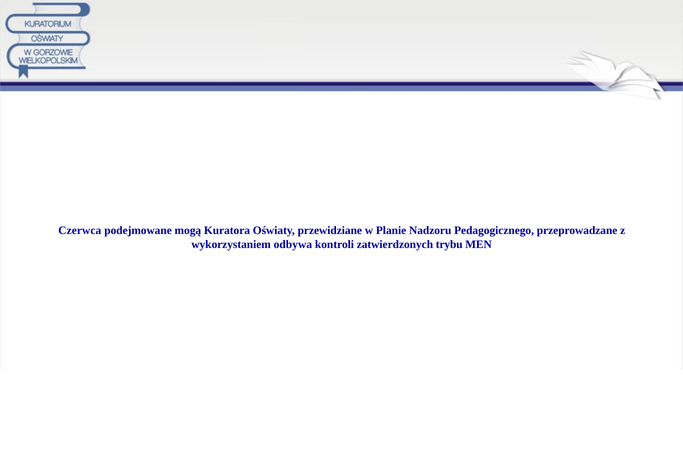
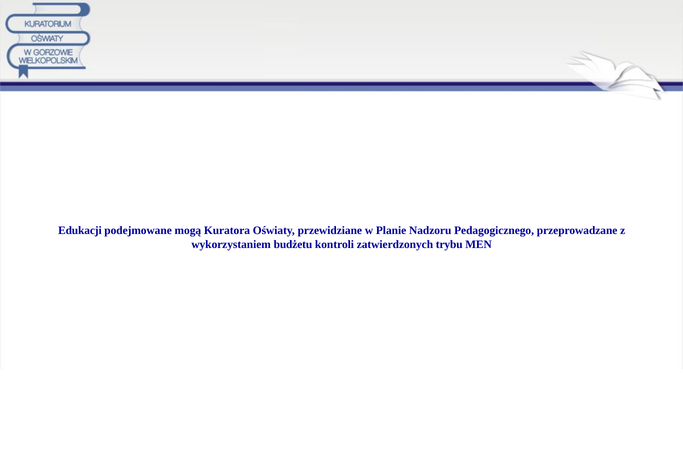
Czerwca: Czerwca -> Edukacji
odbywa: odbywa -> budżetu
